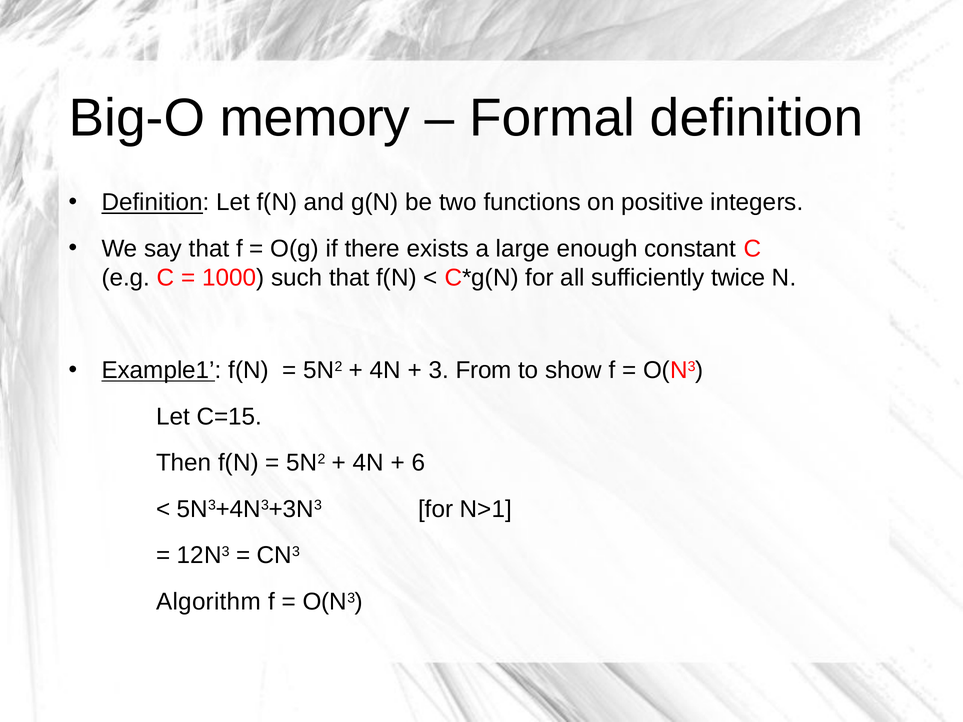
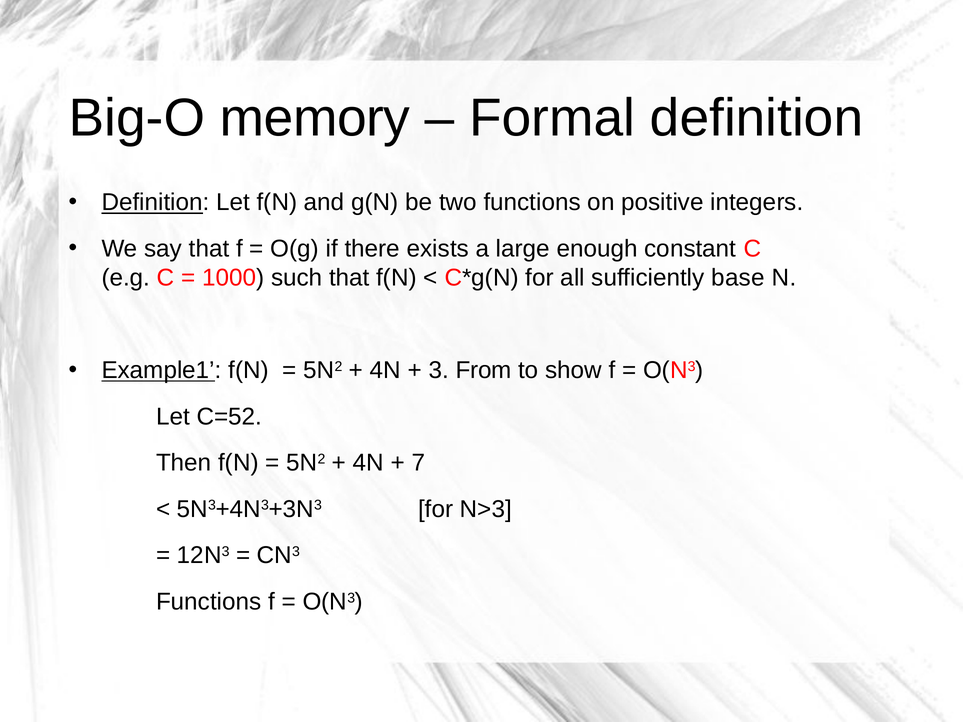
twice: twice -> base
C=15: C=15 -> C=52
6: 6 -> 7
N>1: N>1 -> N>3
Algorithm at (209, 602): Algorithm -> Functions
